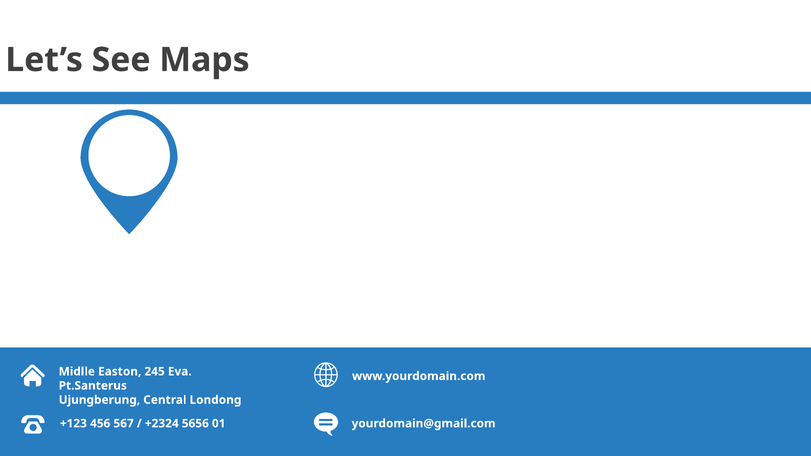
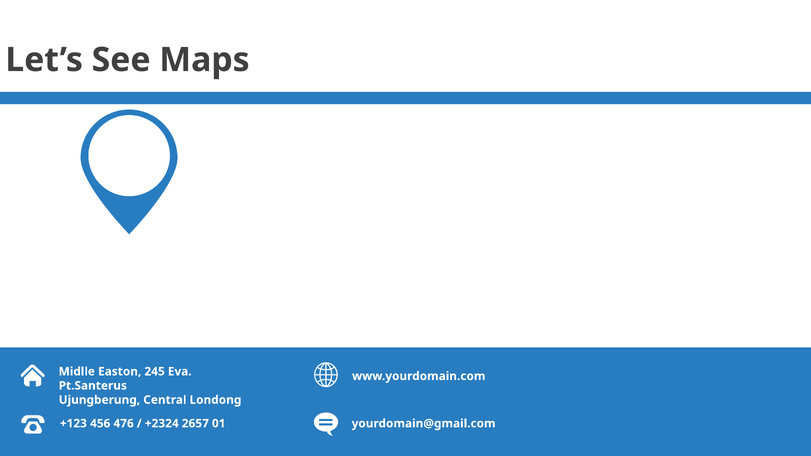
567: 567 -> 476
5656: 5656 -> 2657
